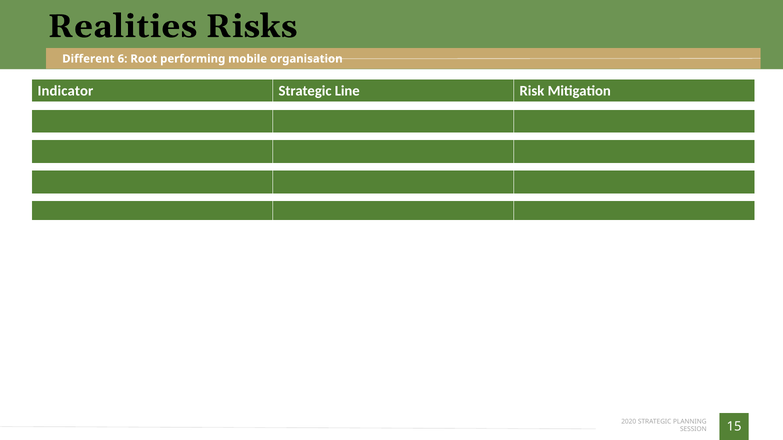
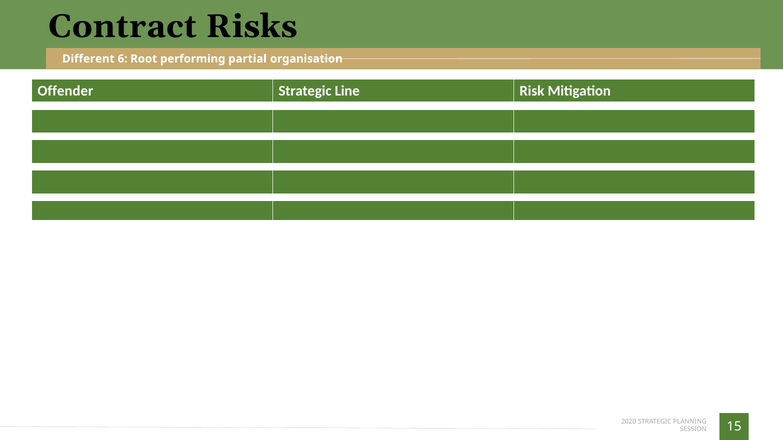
Realities: Realities -> Contract
mobile: mobile -> partial
Indicator: Indicator -> Offender
